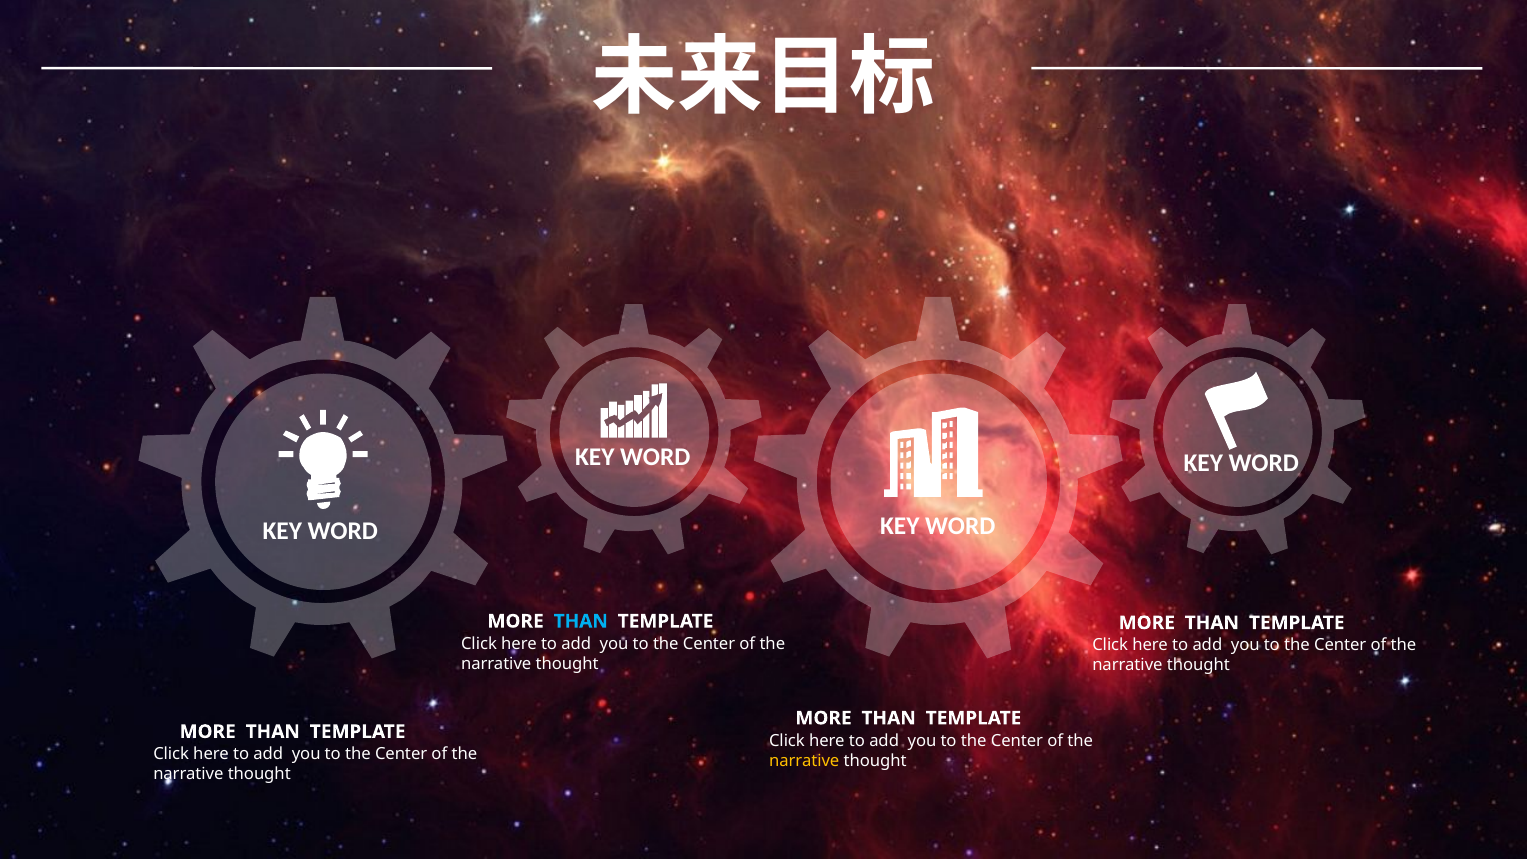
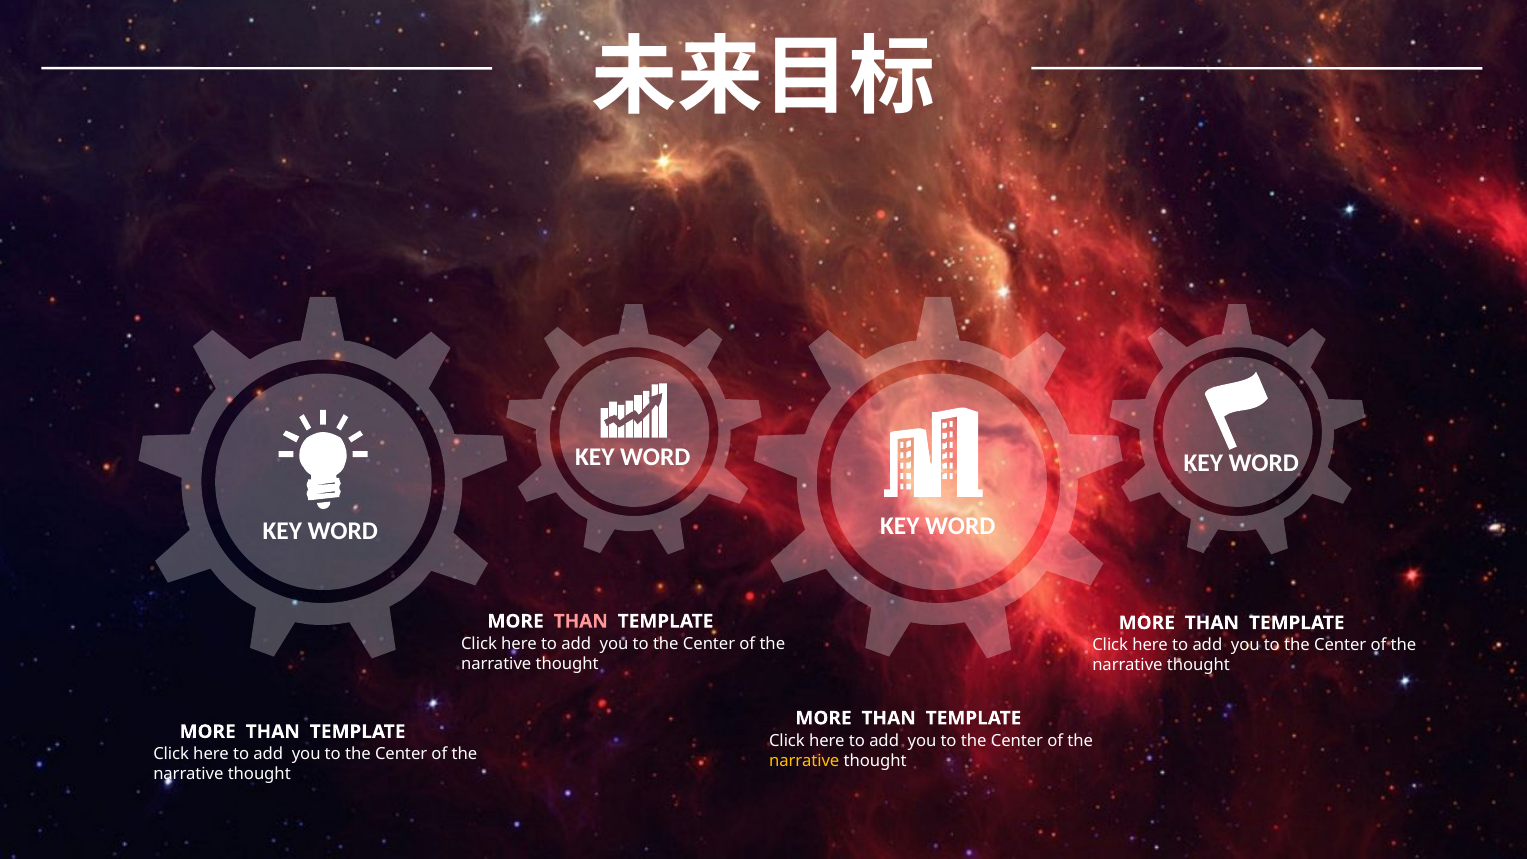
THAN at (581, 621) colour: light blue -> pink
